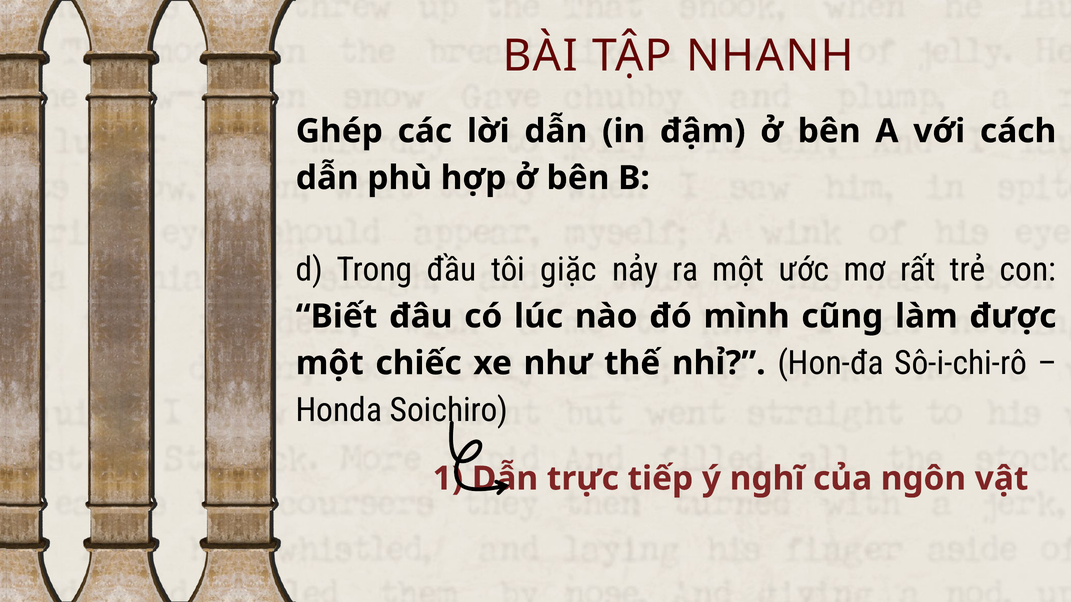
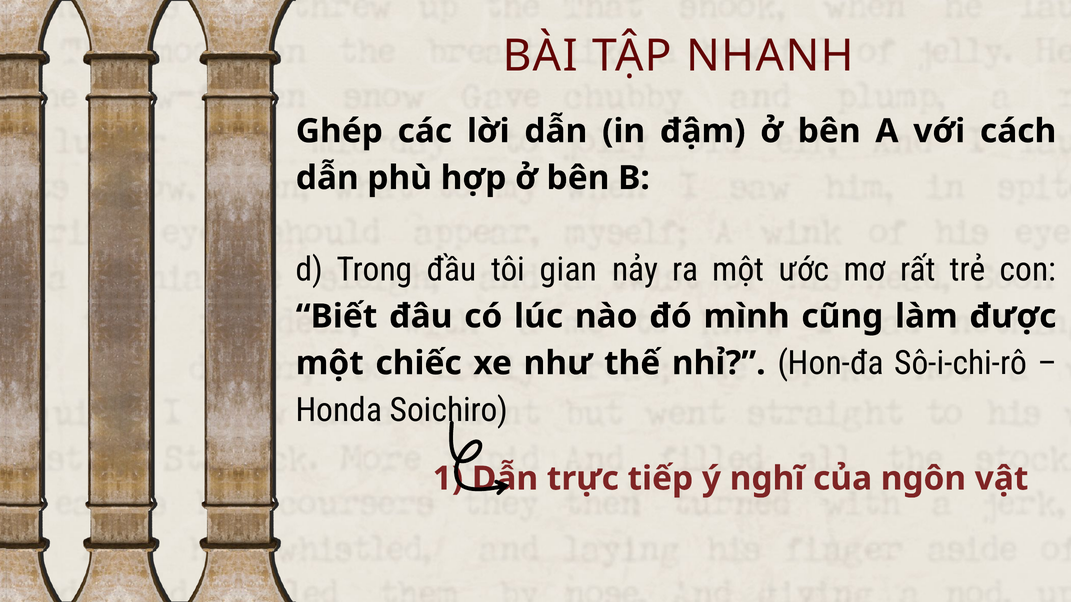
giặc: giặc -> gian
